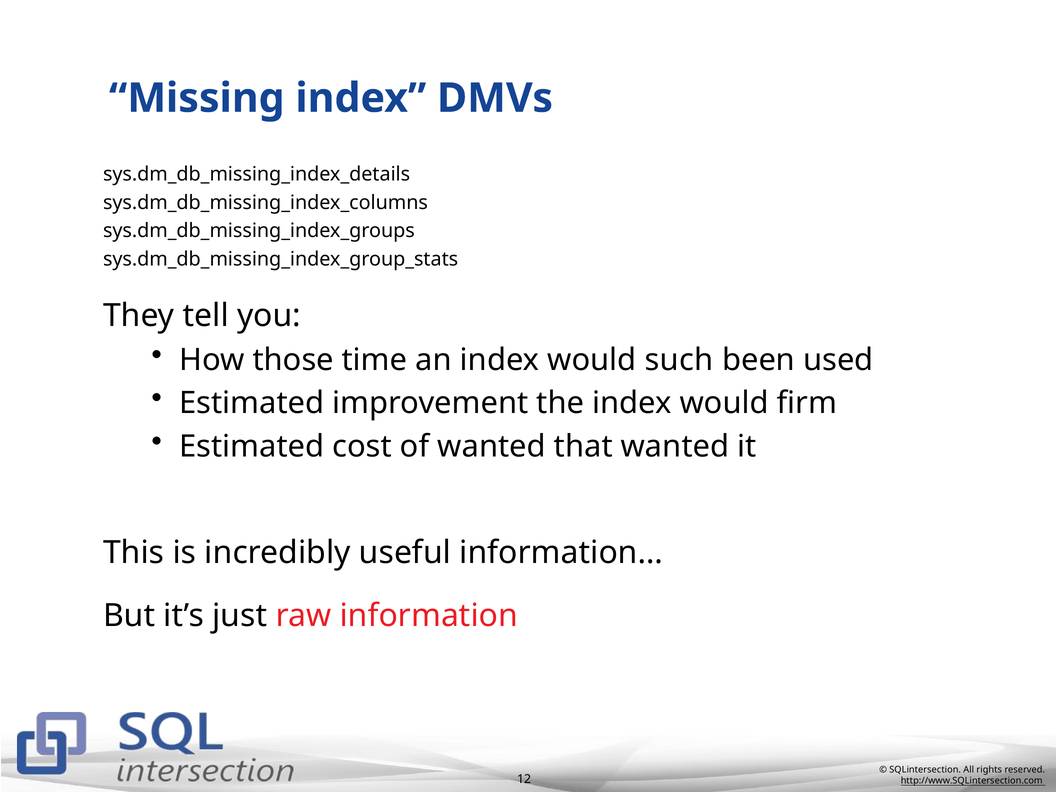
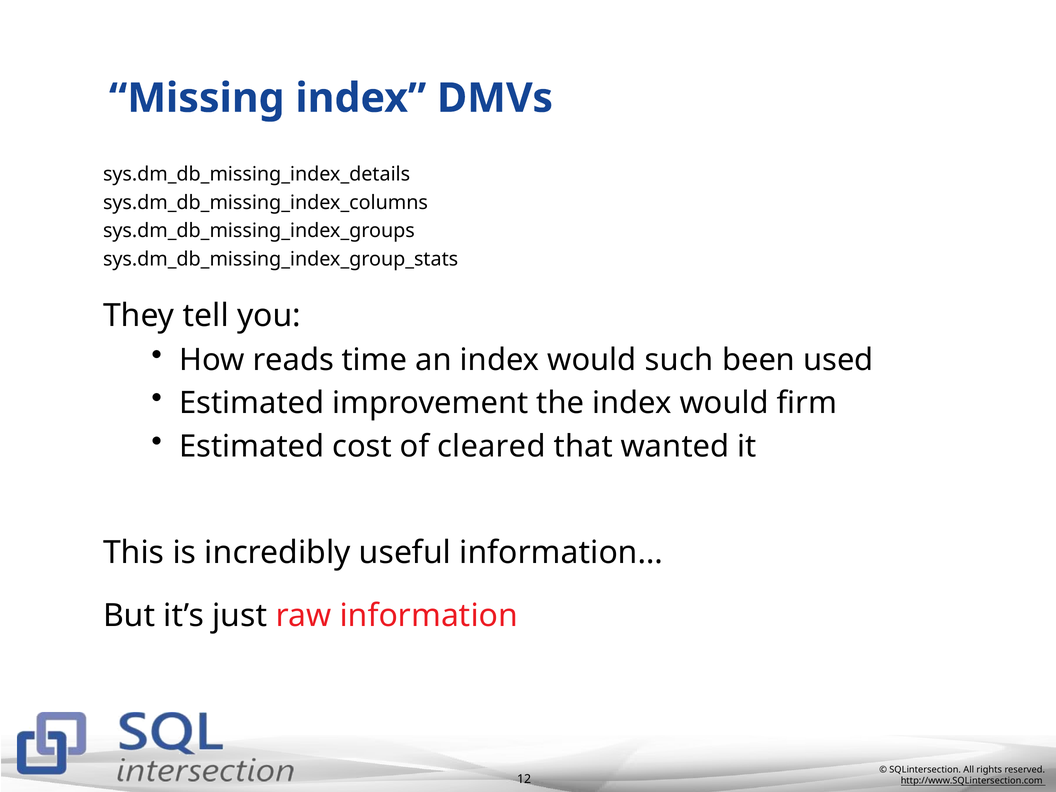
those: those -> reads
of wanted: wanted -> cleared
